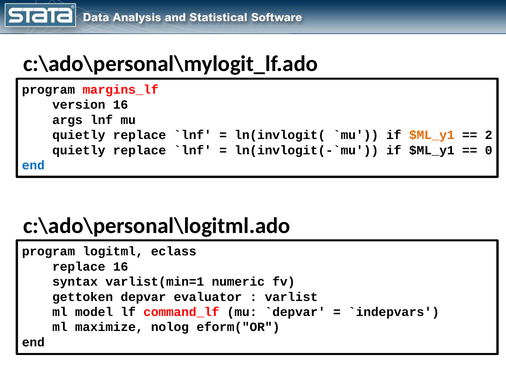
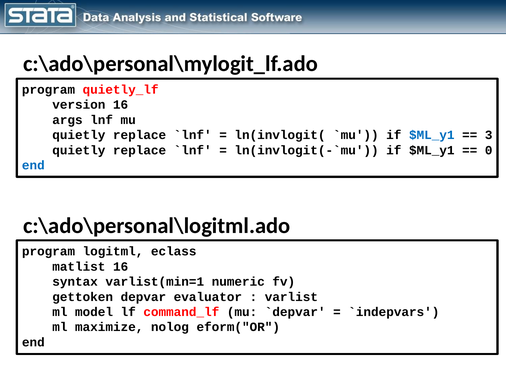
margins_lf: margins_lf -> quietly_lf
$ML_y1 at (432, 135) colour: orange -> blue
2: 2 -> 3
replace at (79, 267): replace -> matlist
